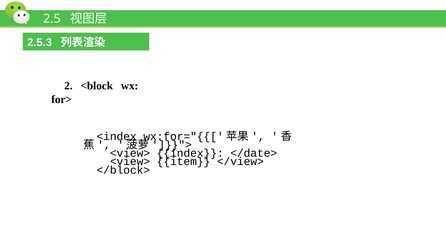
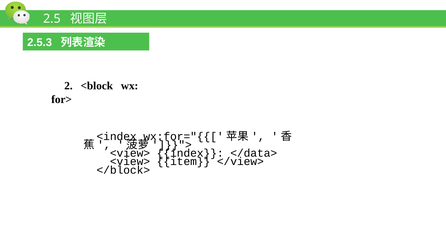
</date>: </date> -> </data>
